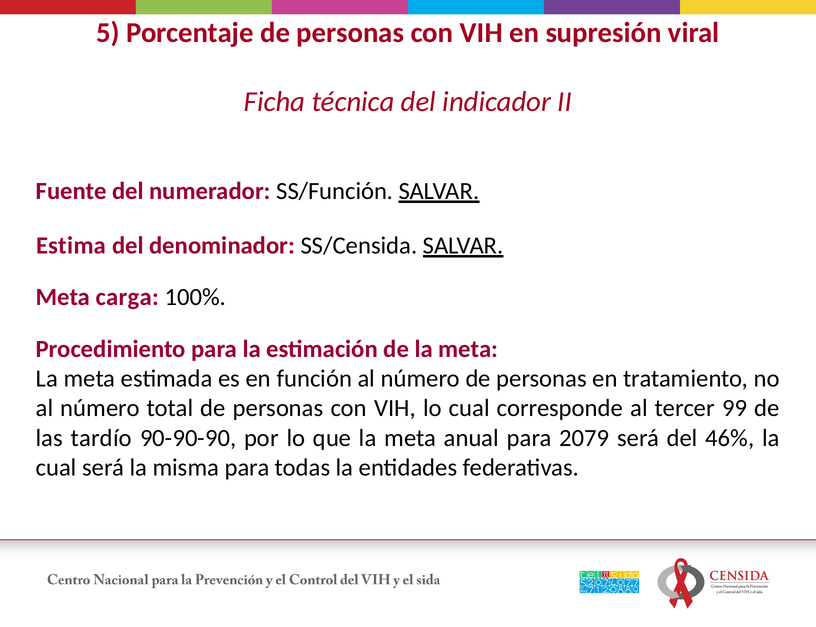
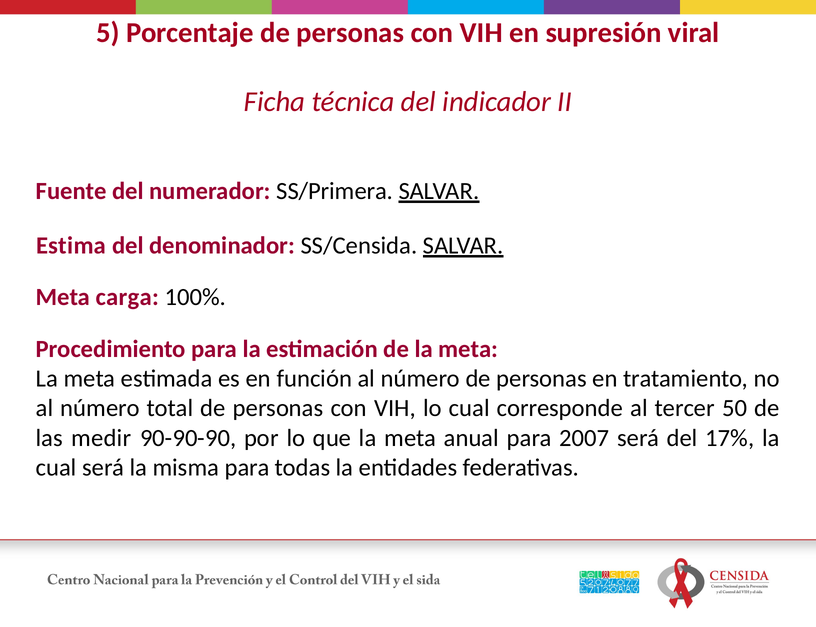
SS/Función: SS/Función -> SS/Primera
99: 99 -> 50
tardío: tardío -> medir
2079: 2079 -> 2007
46%: 46% -> 17%
